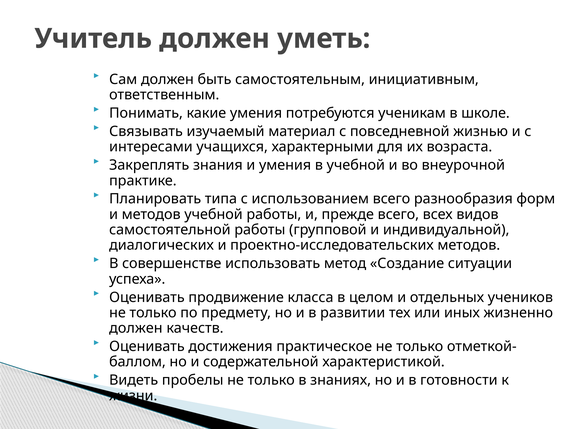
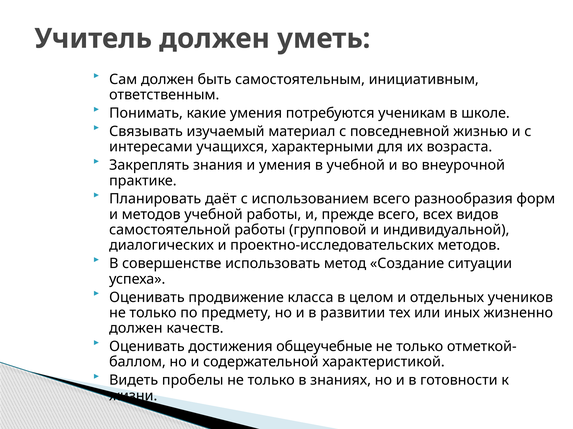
типа: типа -> даёт
практическое: практическое -> общеучебные
